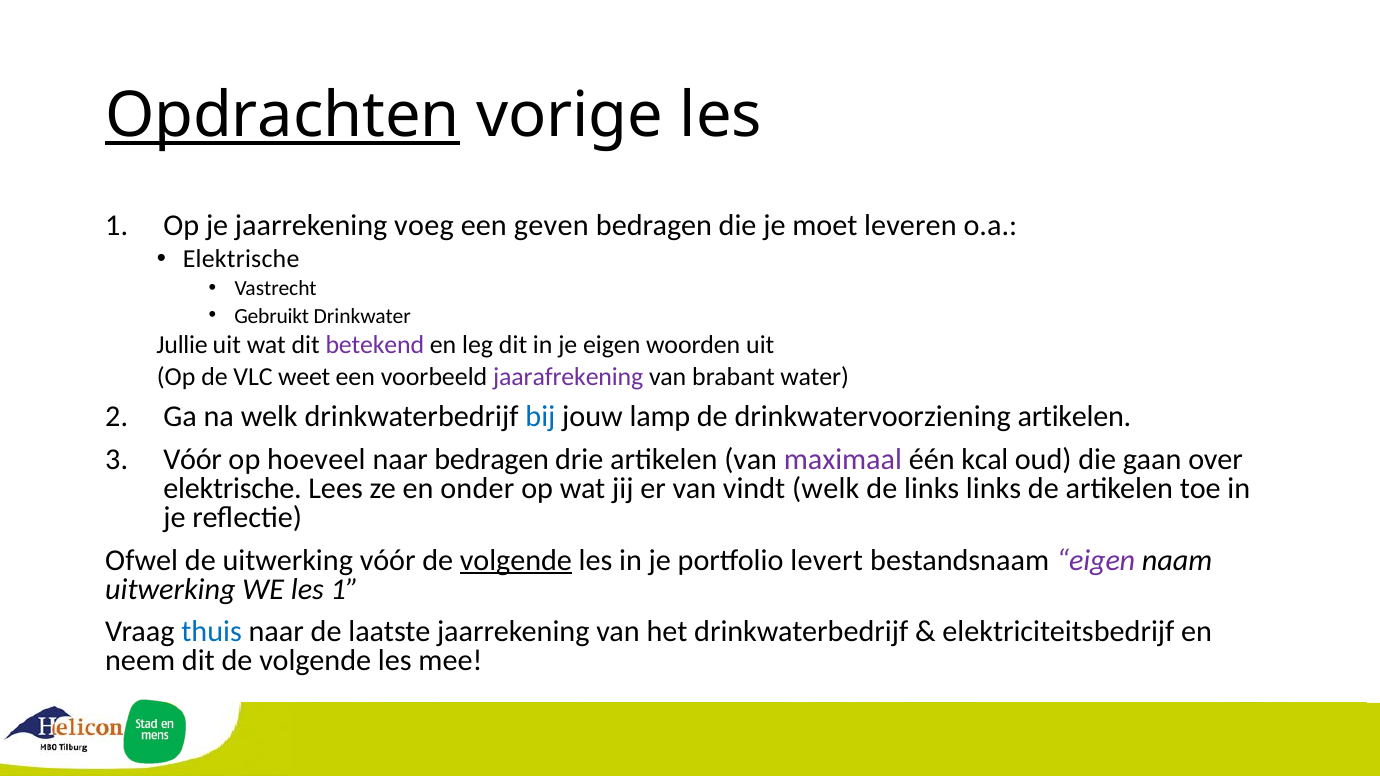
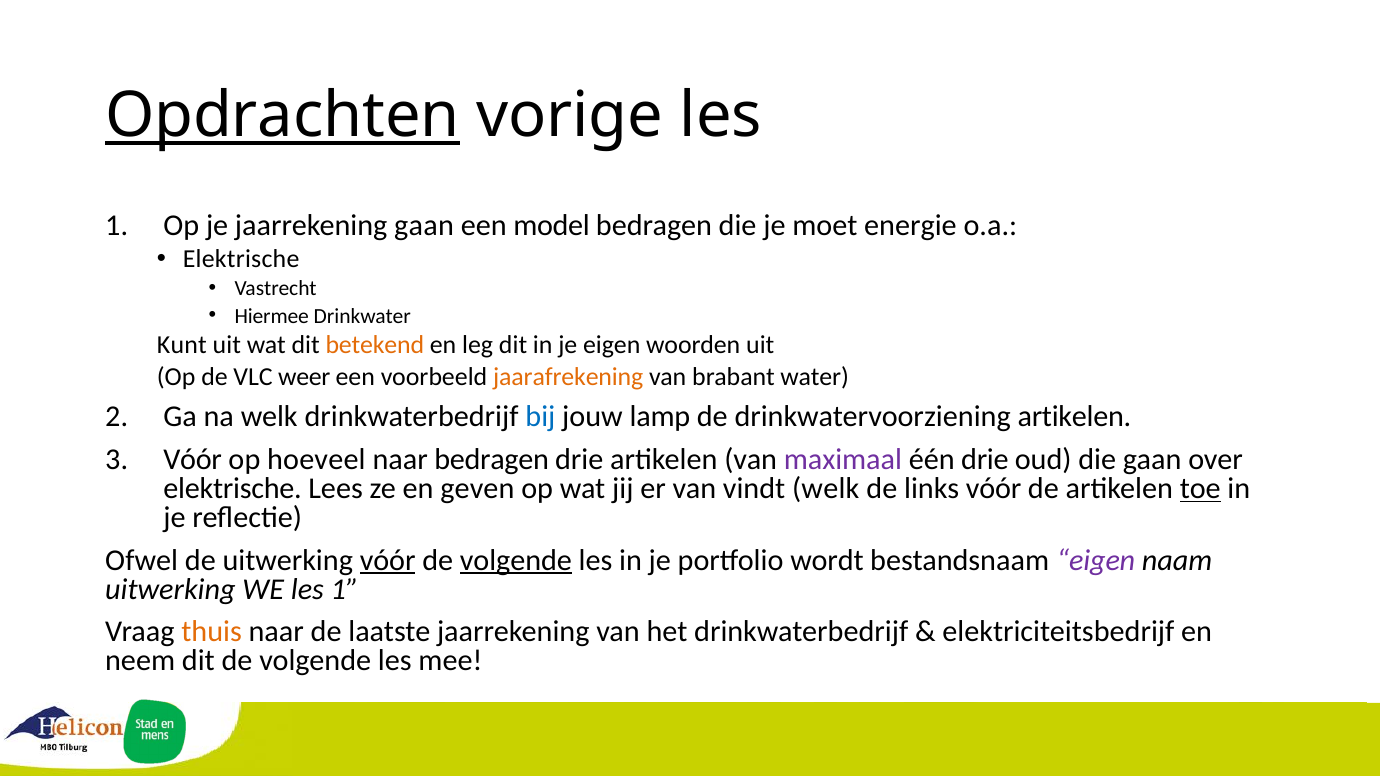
jaarrekening voeg: voeg -> gaan
geven: geven -> model
leveren: leveren -> energie
Gebruikt: Gebruikt -> Hiermee
Jullie: Jullie -> Kunt
betekend colour: purple -> orange
weet: weet -> weer
jaarafrekening colour: purple -> orange
één kcal: kcal -> drie
onder: onder -> geven
links links: links -> vóór
toe underline: none -> present
vóór at (388, 560) underline: none -> present
levert: levert -> wordt
thuis colour: blue -> orange
